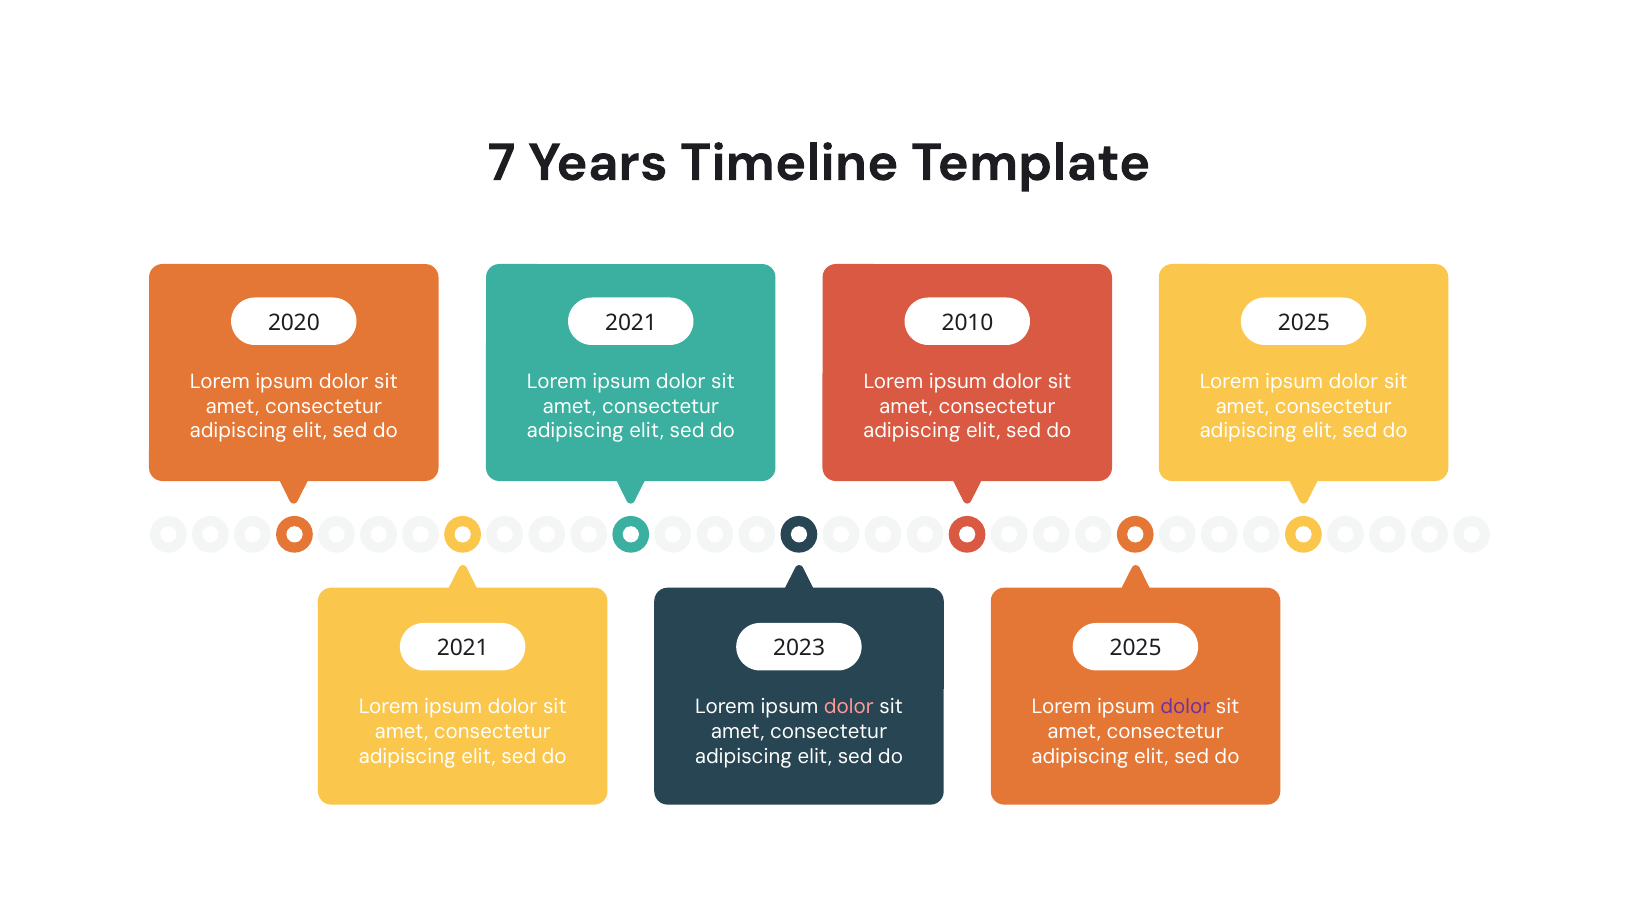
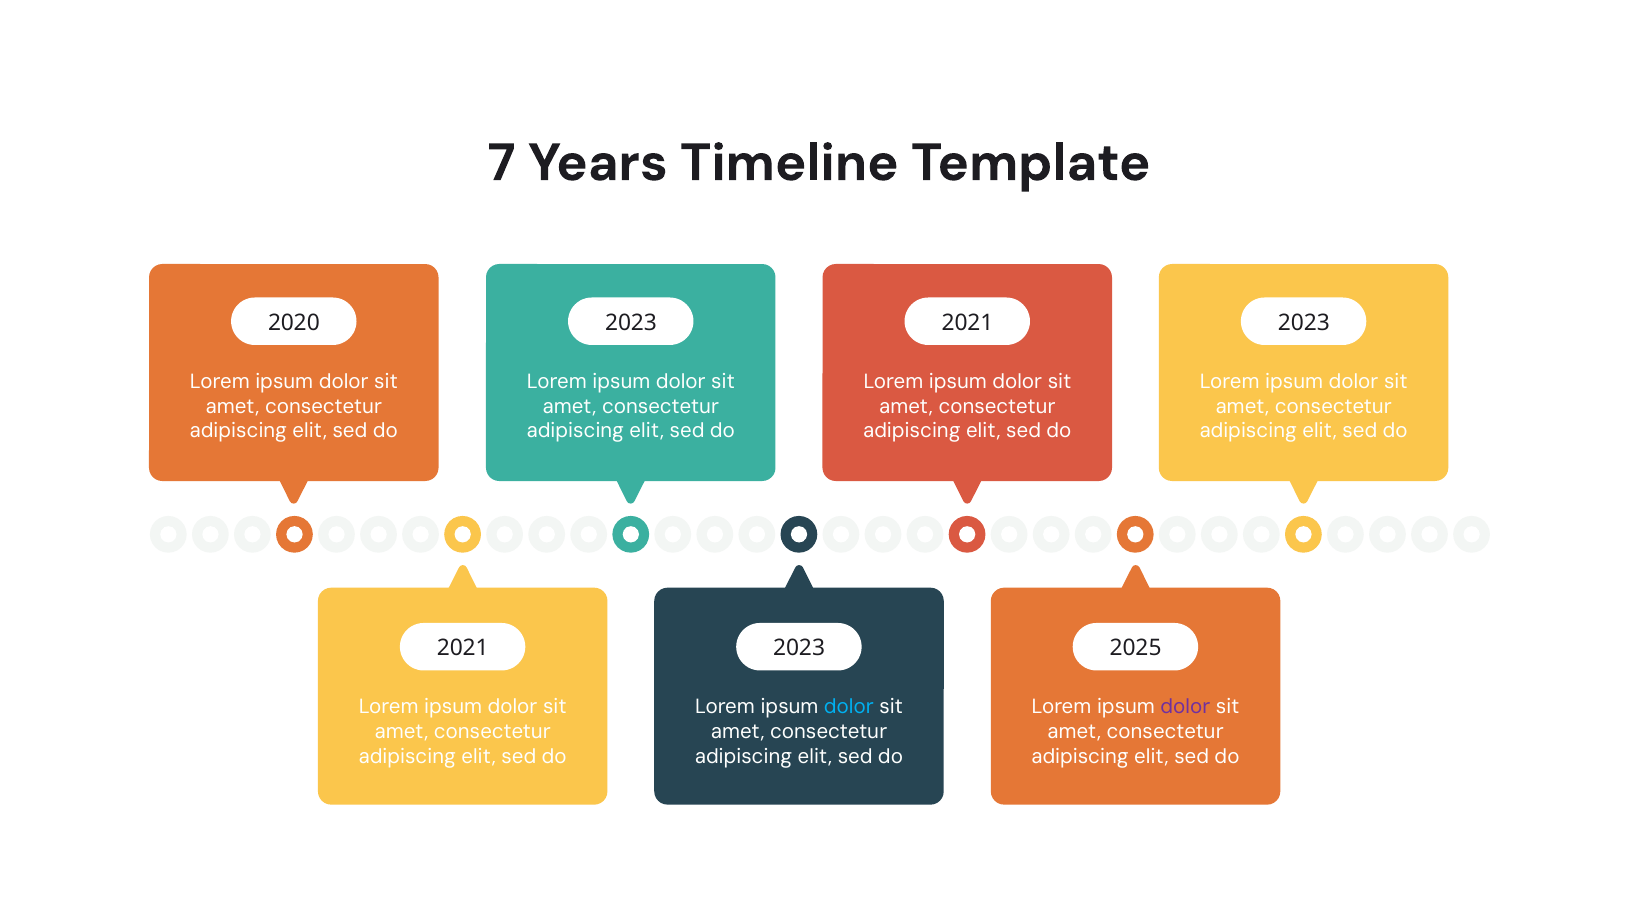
2021 at (631, 323): 2021 -> 2023
2010 at (968, 323): 2010 -> 2021
2025 at (1304, 323): 2025 -> 2023
dolor at (849, 707) colour: pink -> light blue
